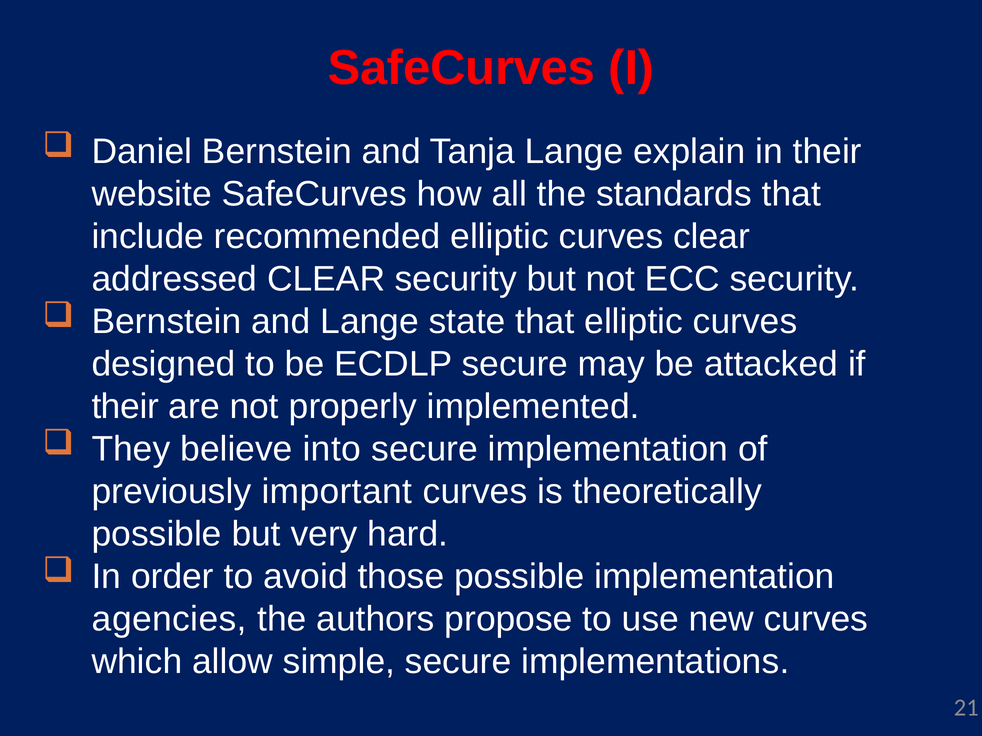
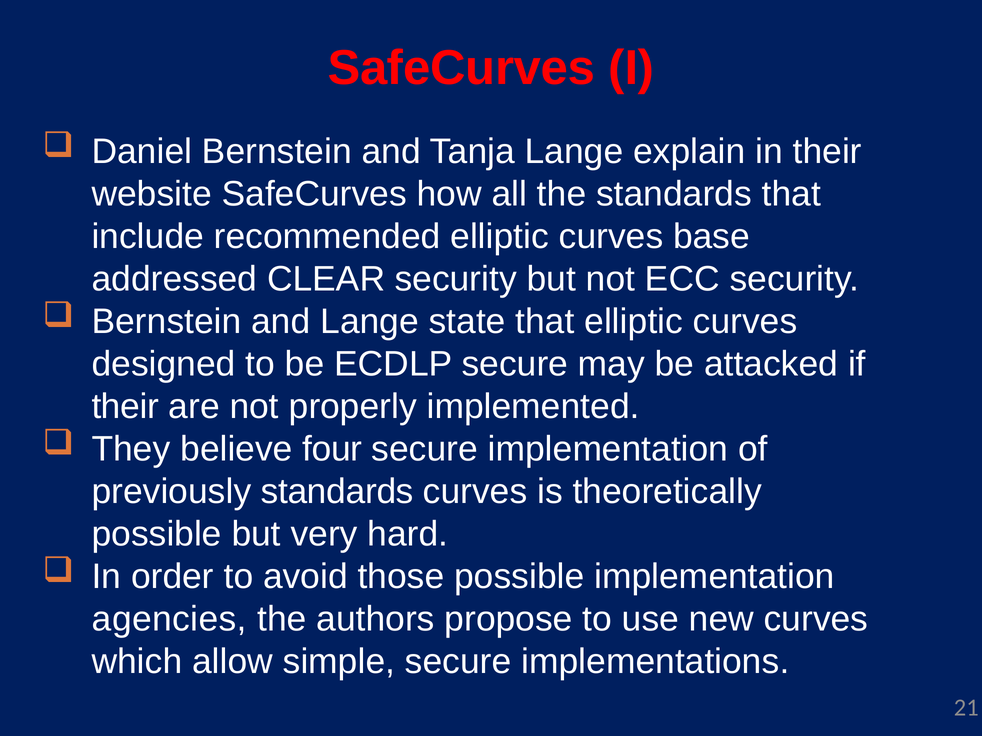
curves clear: clear -> base
into: into -> four
previously important: important -> standards
